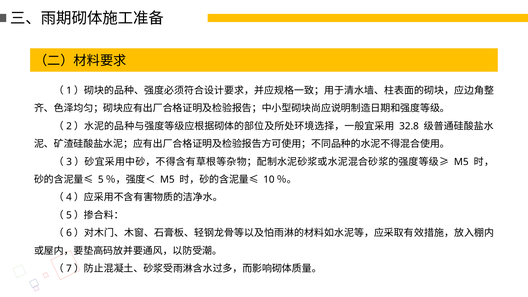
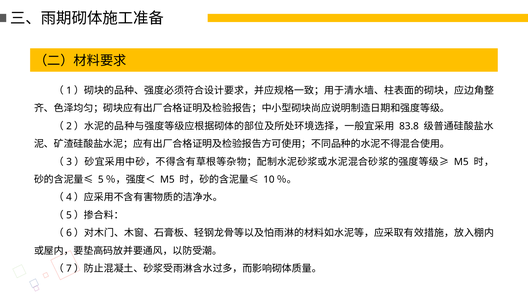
32.8: 32.8 -> 83.8
